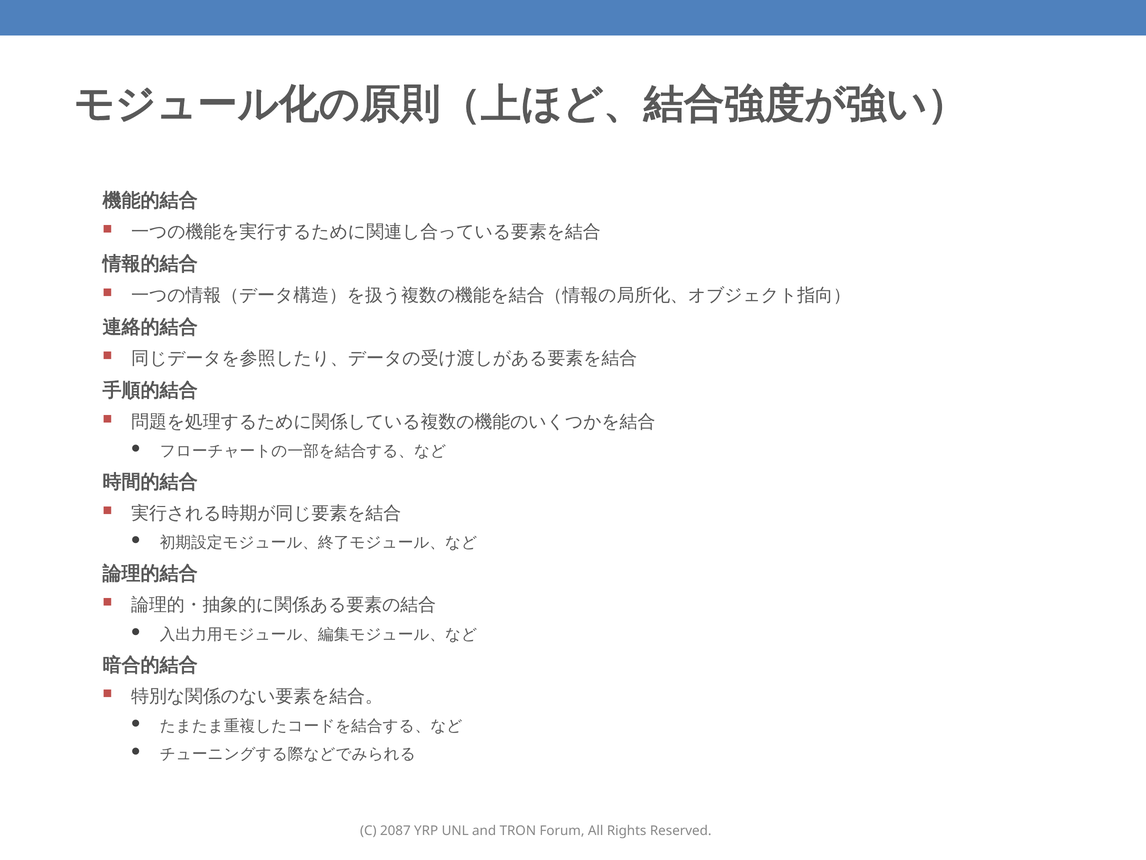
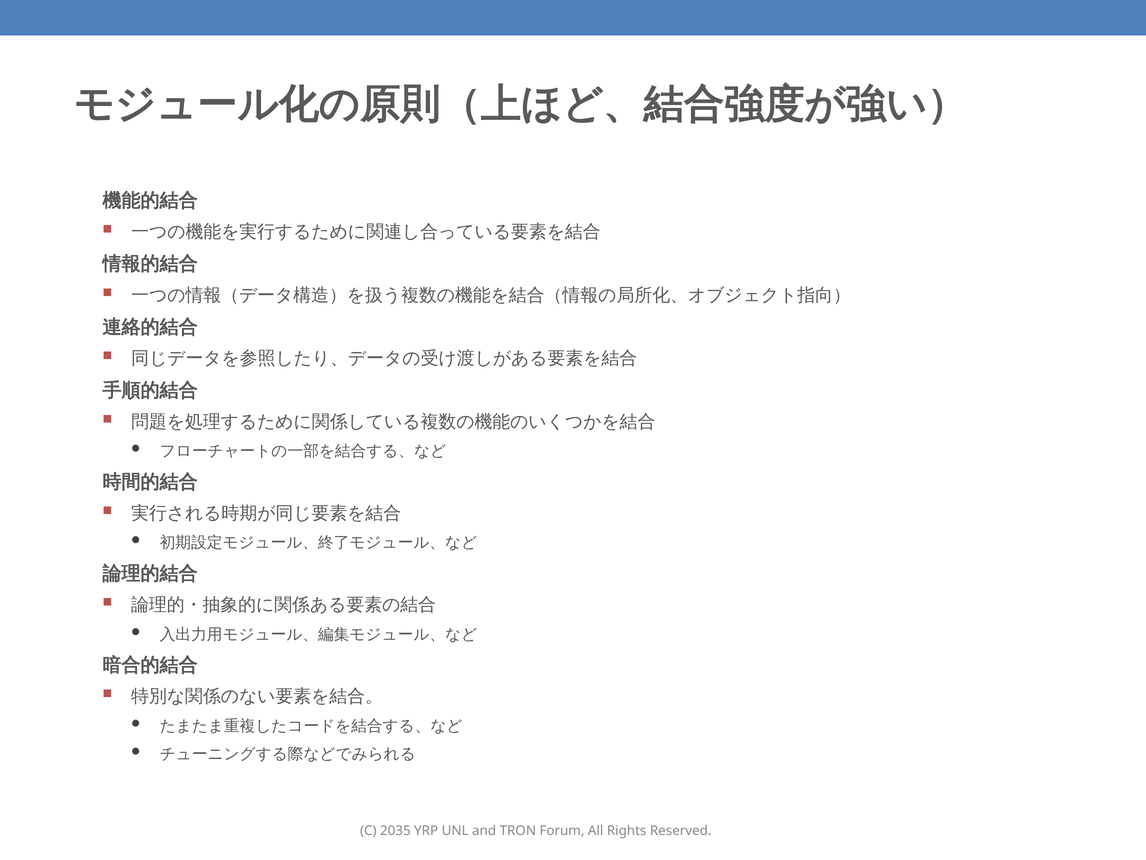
2087: 2087 -> 2035
